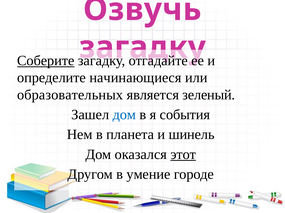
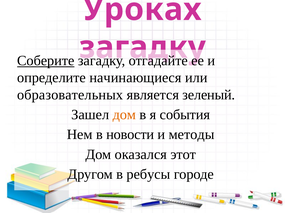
Озвучь: Озвучь -> Уроках
дом at (124, 115) colour: blue -> orange
планета: планета -> новости
шинель: шинель -> методы
этот underline: present -> none
умение: умение -> ребусы
